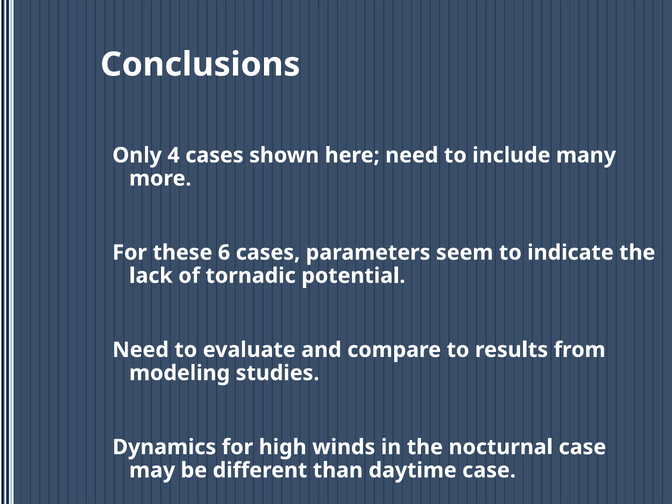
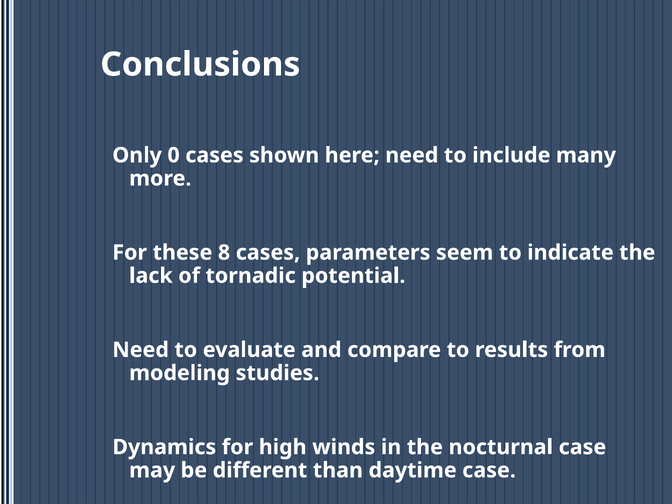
4: 4 -> 0
6: 6 -> 8
